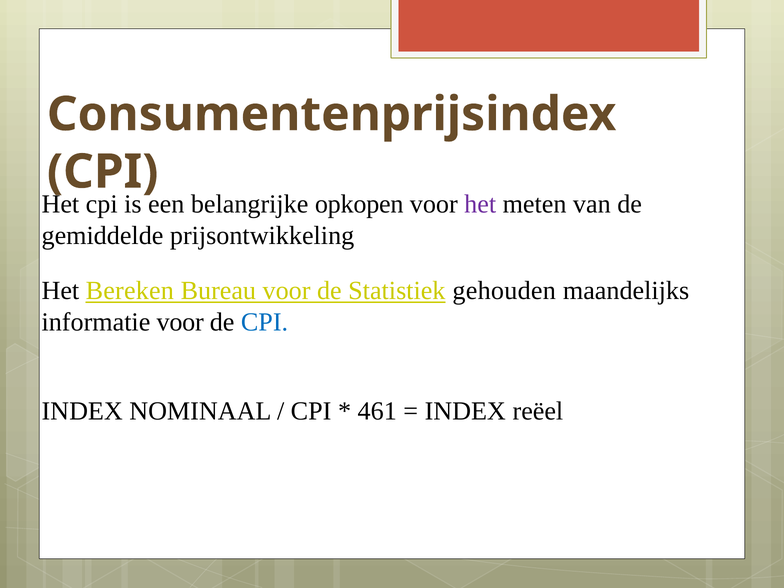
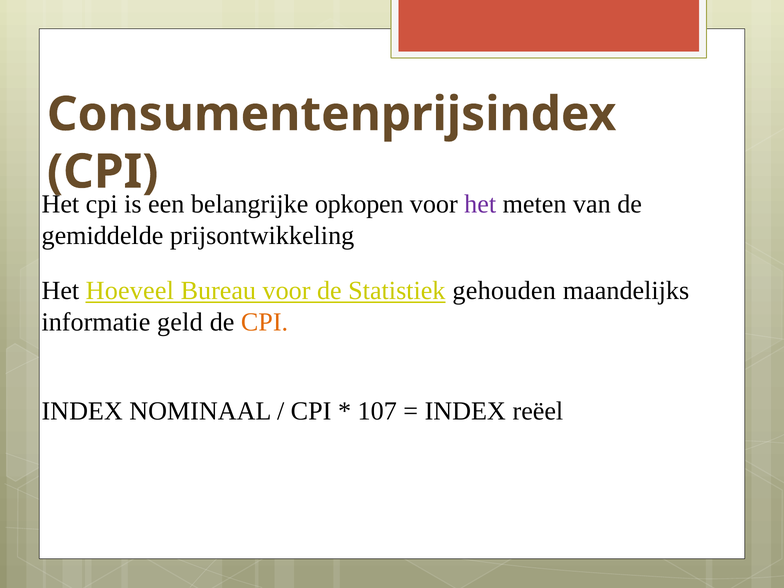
Bereken: Bereken -> Hoeveel
informatie voor: voor -> geld
CPI at (265, 322) colour: blue -> orange
461: 461 -> 107
